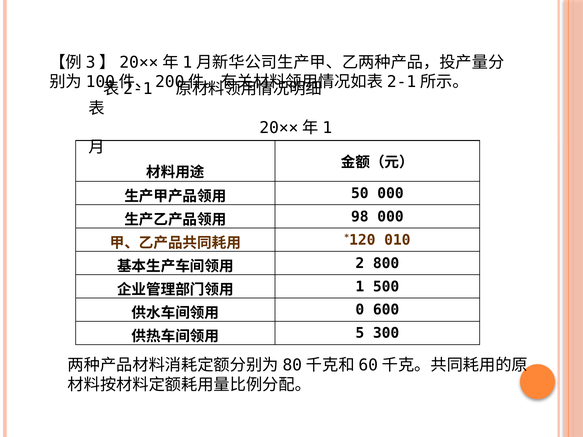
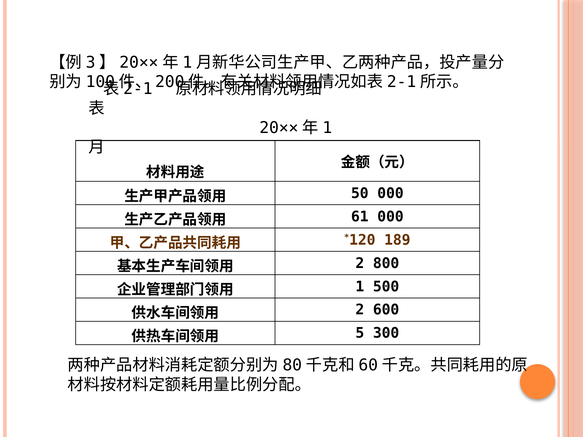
98: 98 -> 61
010: 010 -> 189
0 at (360, 310): 0 -> 2
